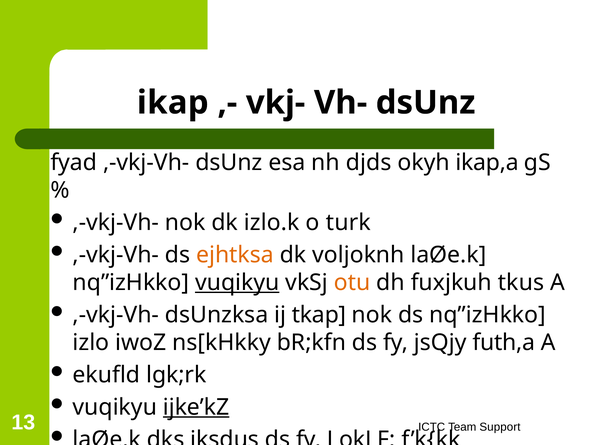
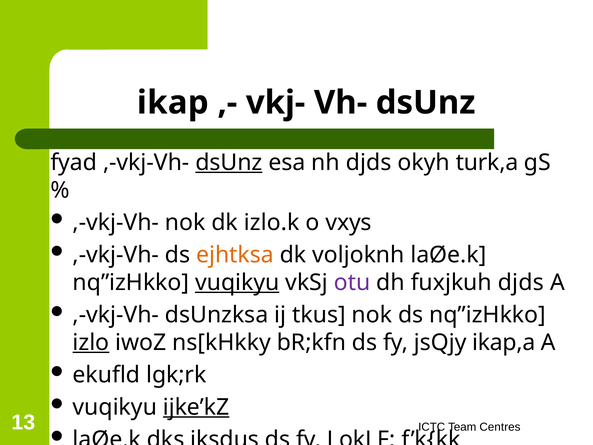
dsUnz at (229, 162) underline: none -> present
ikap,a: ikap,a -> turk,a
turk: turk -> vxys
otu colour: orange -> purple
fuxjkuh tkus: tkus -> djds
tkap: tkap -> tkus
izlo underline: none -> present
futh,a: futh,a -> ikap,a
Support: Support -> Centres
